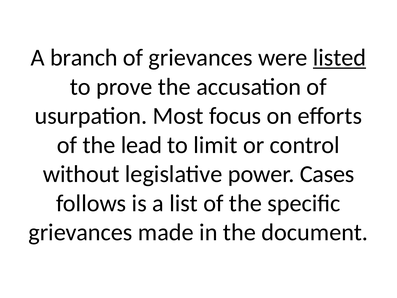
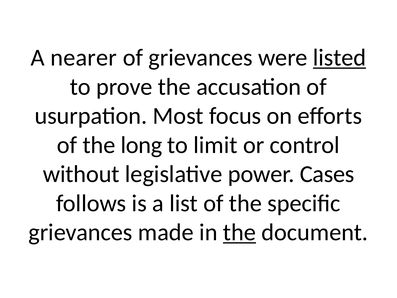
branch: branch -> nearer
lead: lead -> long
the at (239, 232) underline: none -> present
